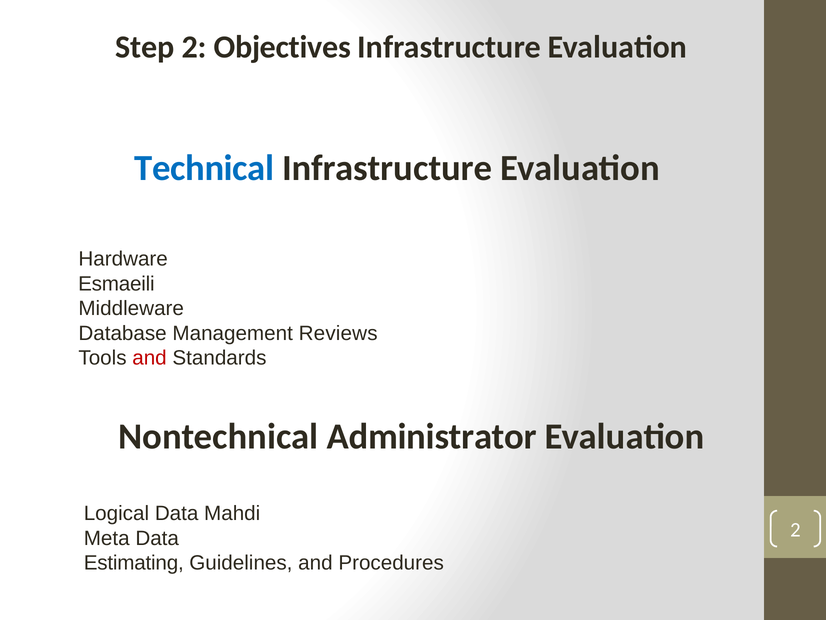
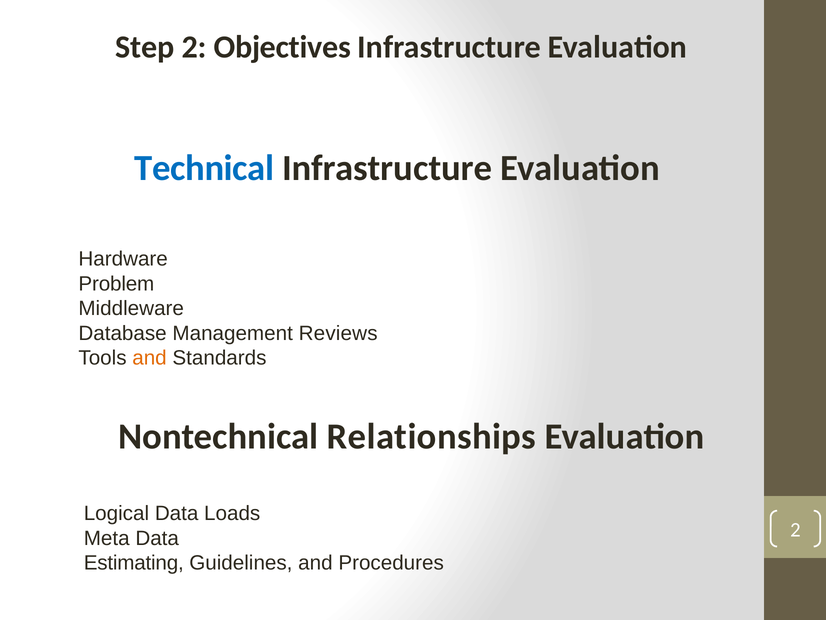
Esmaeili: Esmaeili -> Problem
and at (149, 358) colour: red -> orange
Administrator: Administrator -> Relationships
Mahdi: Mahdi -> Loads
